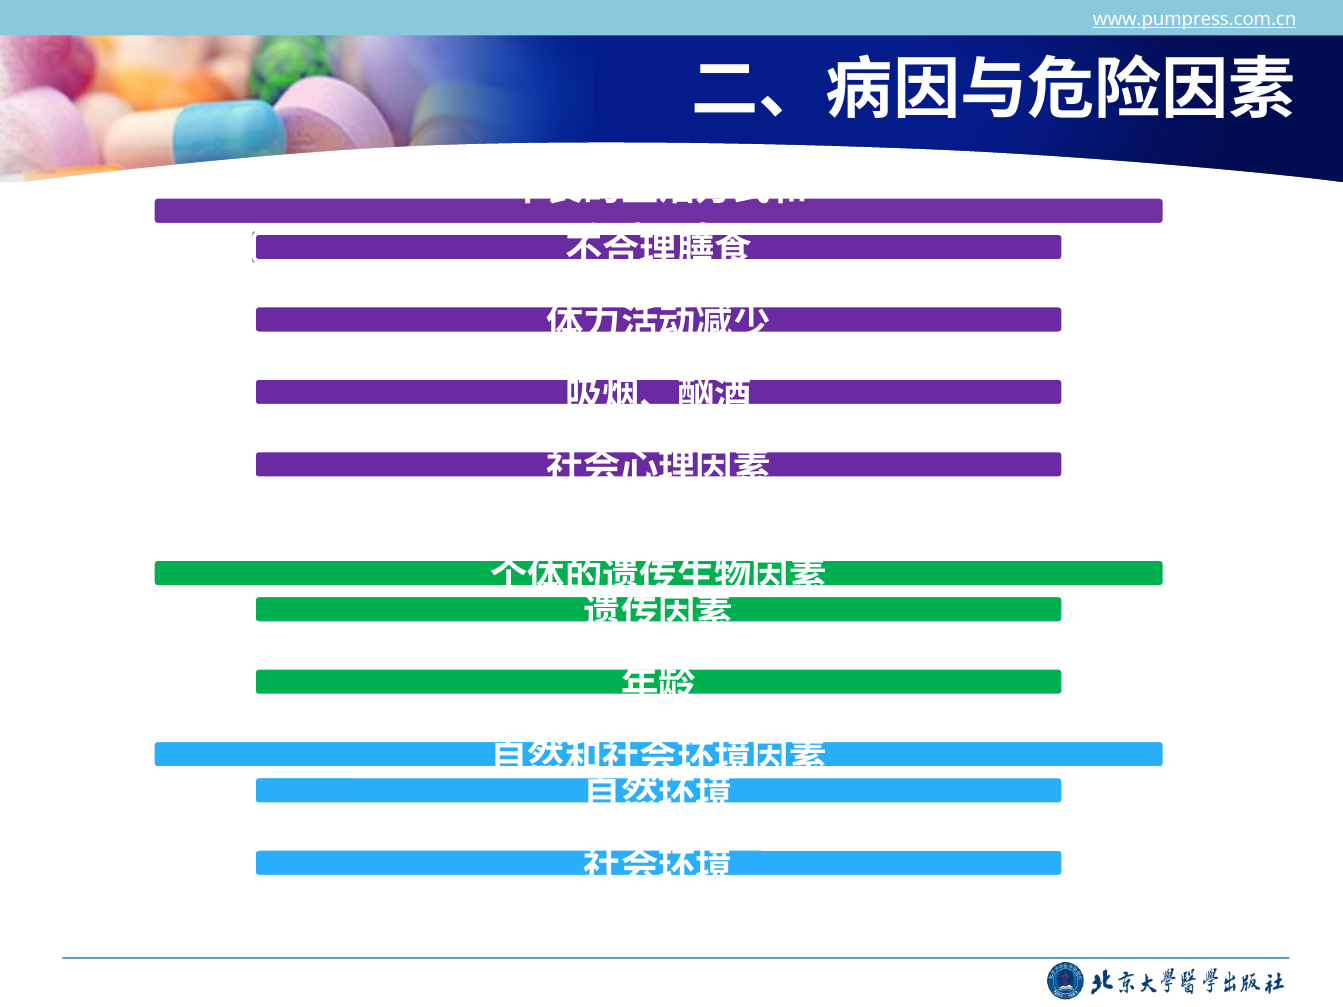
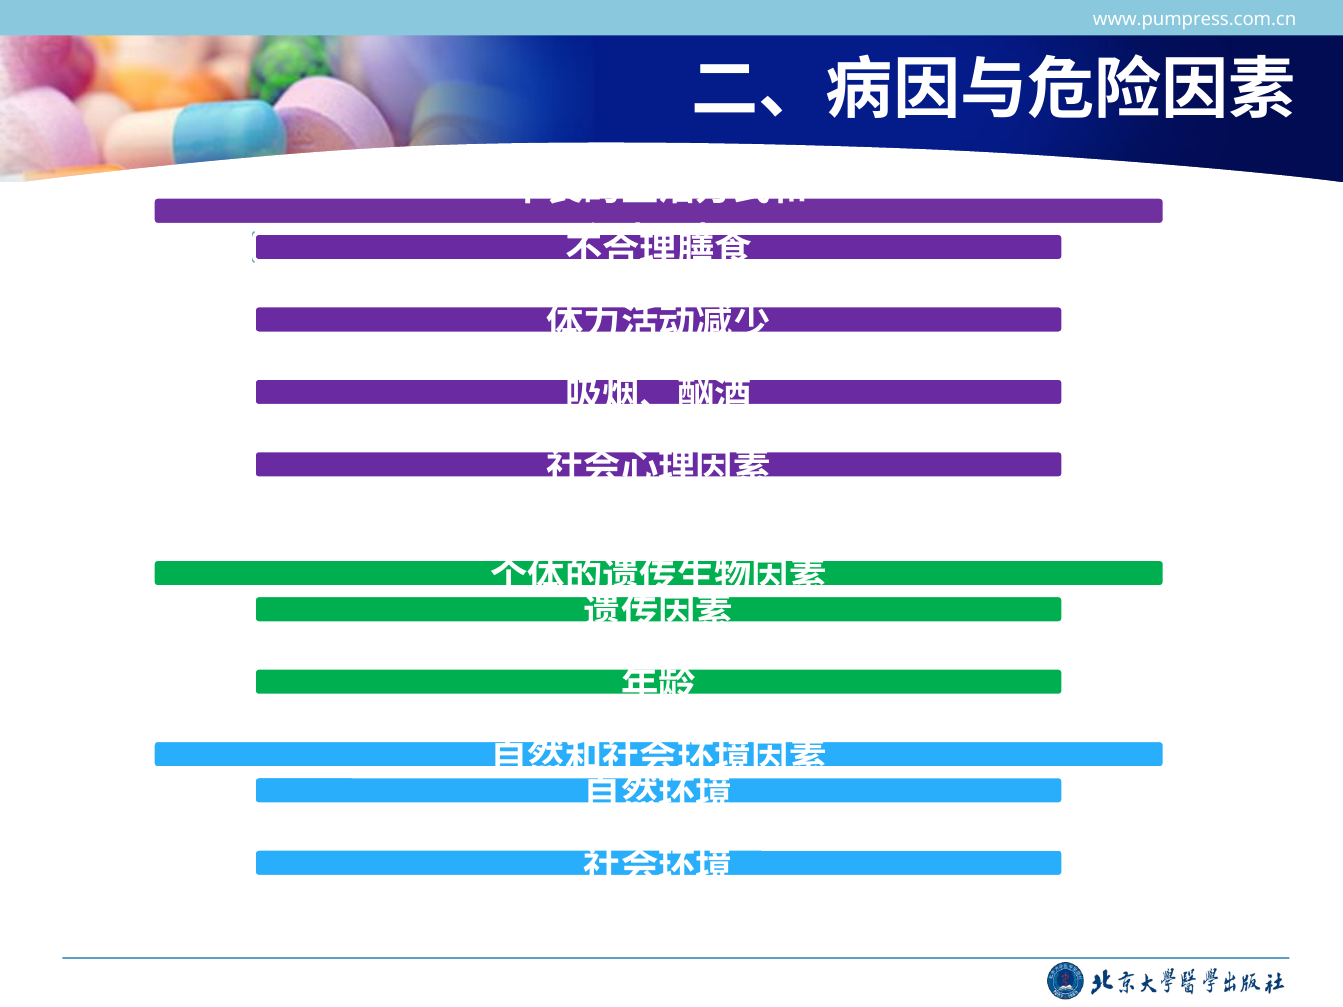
www.pumpress.com.cn underline: present -> none
